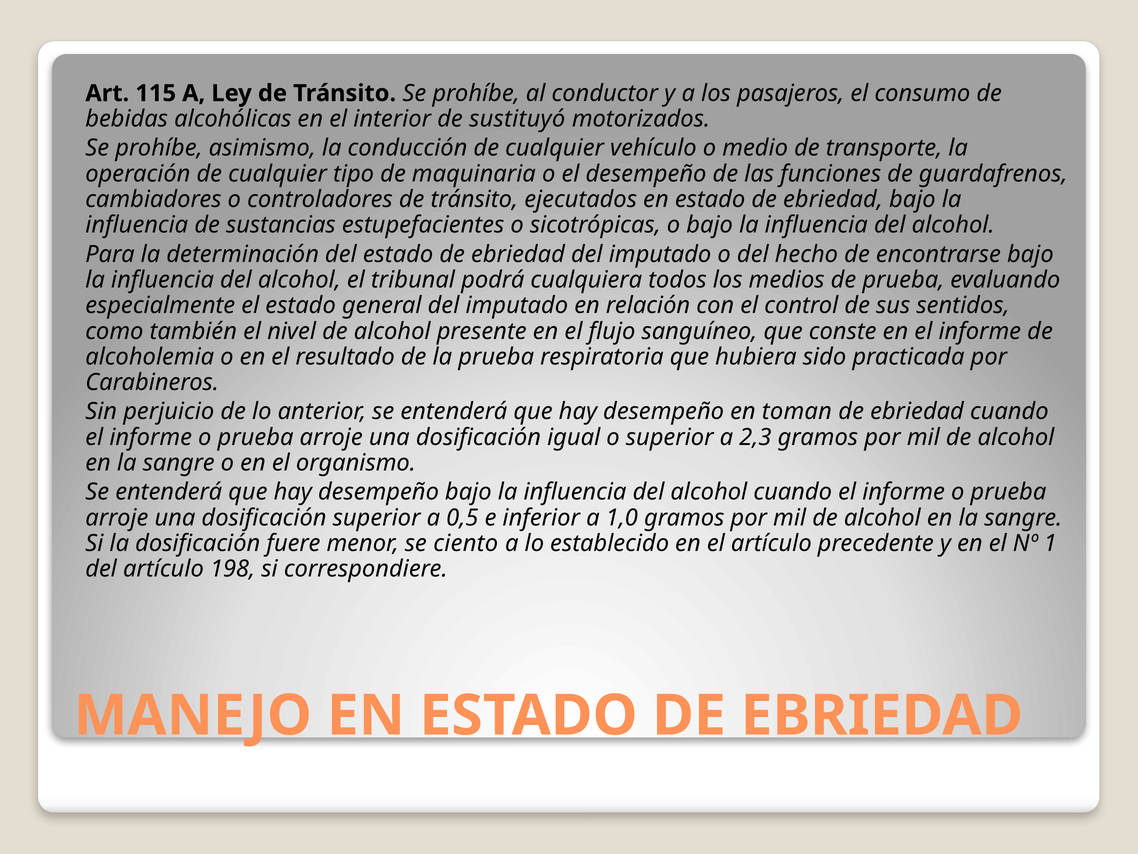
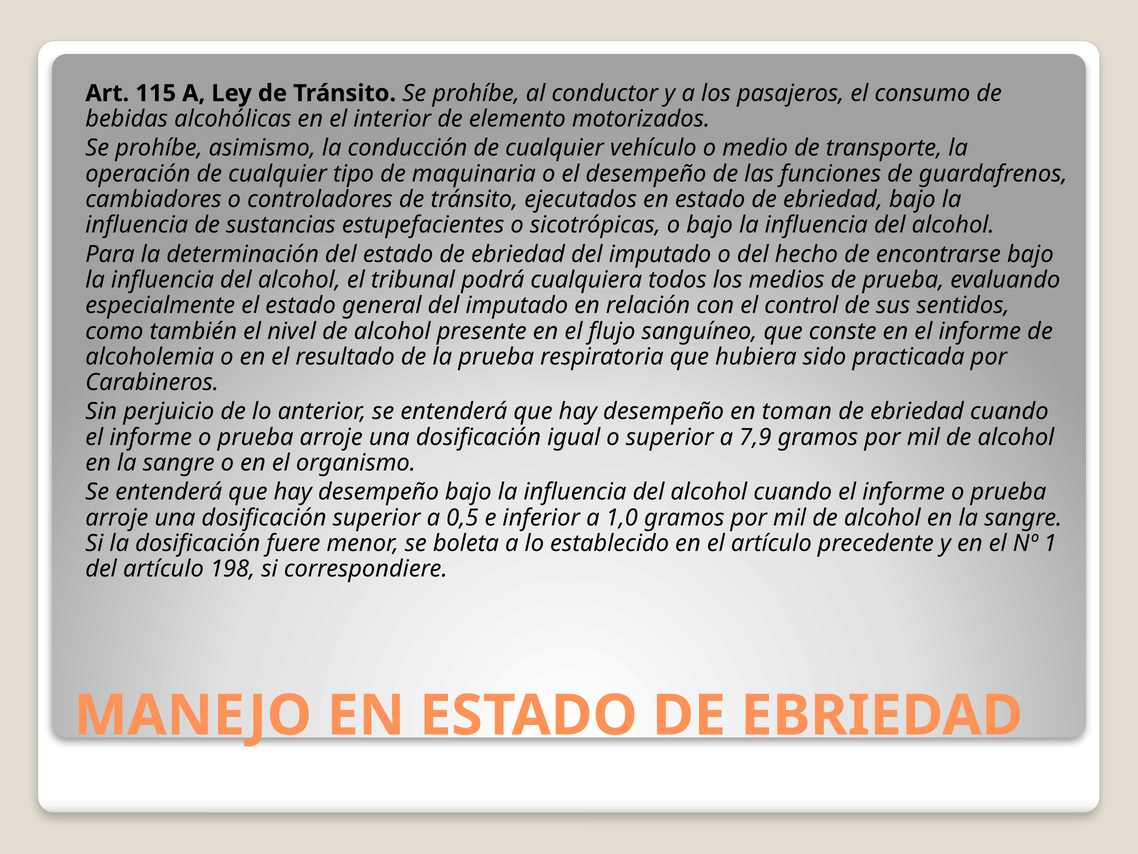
sustituyó: sustituyó -> elemento
2,3: 2,3 -> 7,9
ciento: ciento -> boleta
